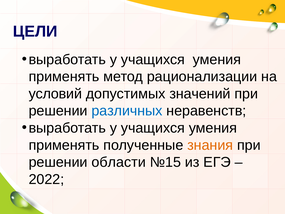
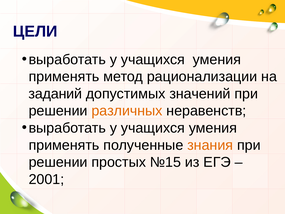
условий: условий -> заданий
различных colour: blue -> orange
области: области -> простых
2022: 2022 -> 2001
